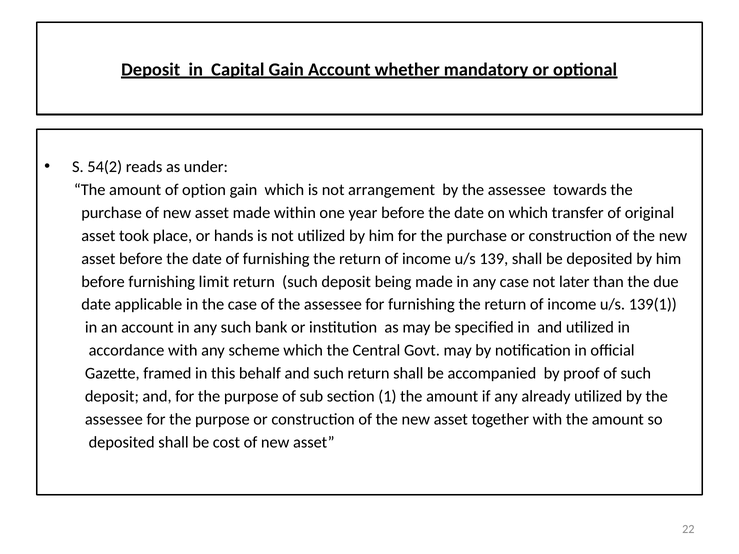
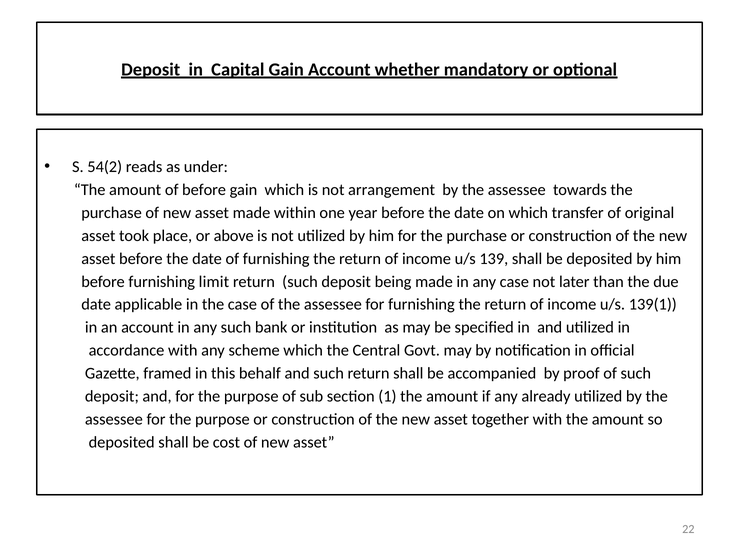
of option: option -> before
hands: hands -> above
